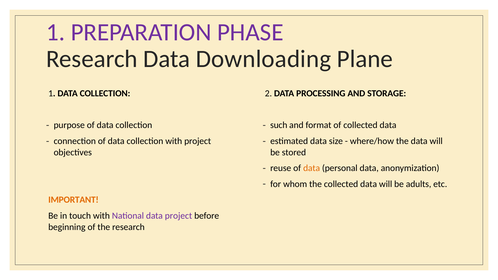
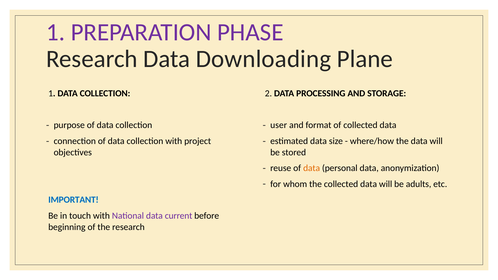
such: such -> user
IMPORTANT colour: orange -> blue
data project: project -> current
